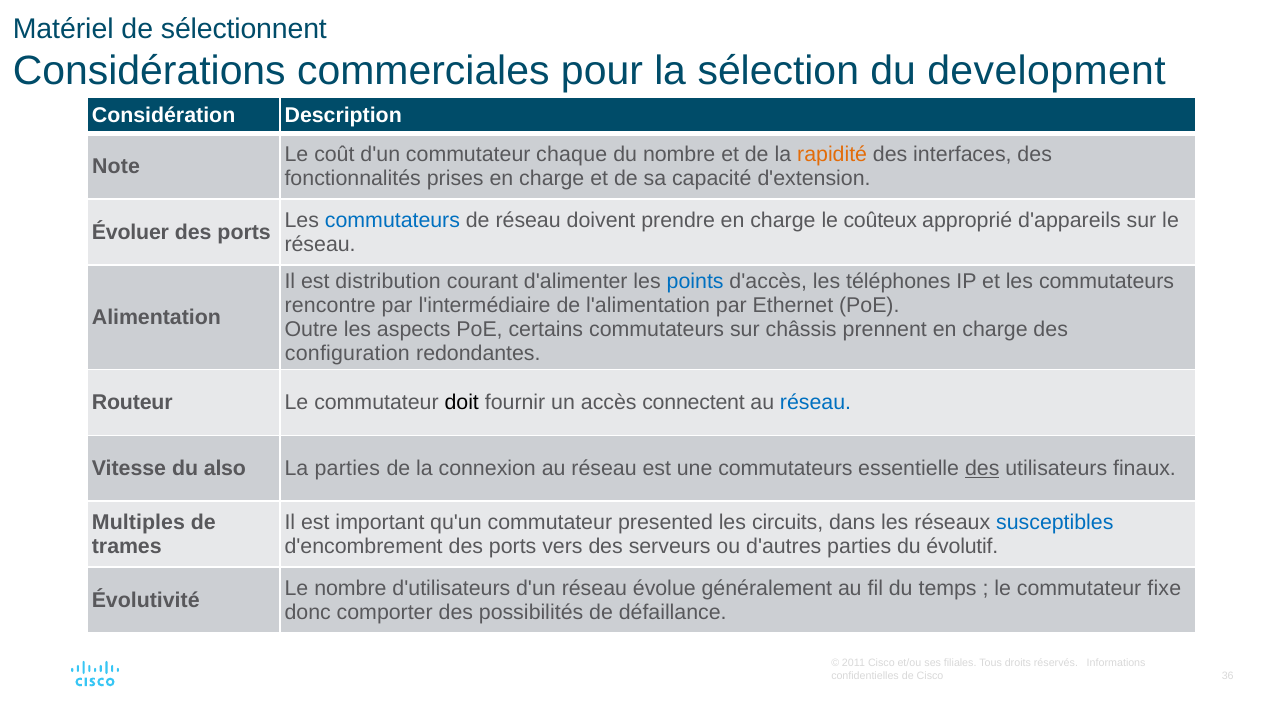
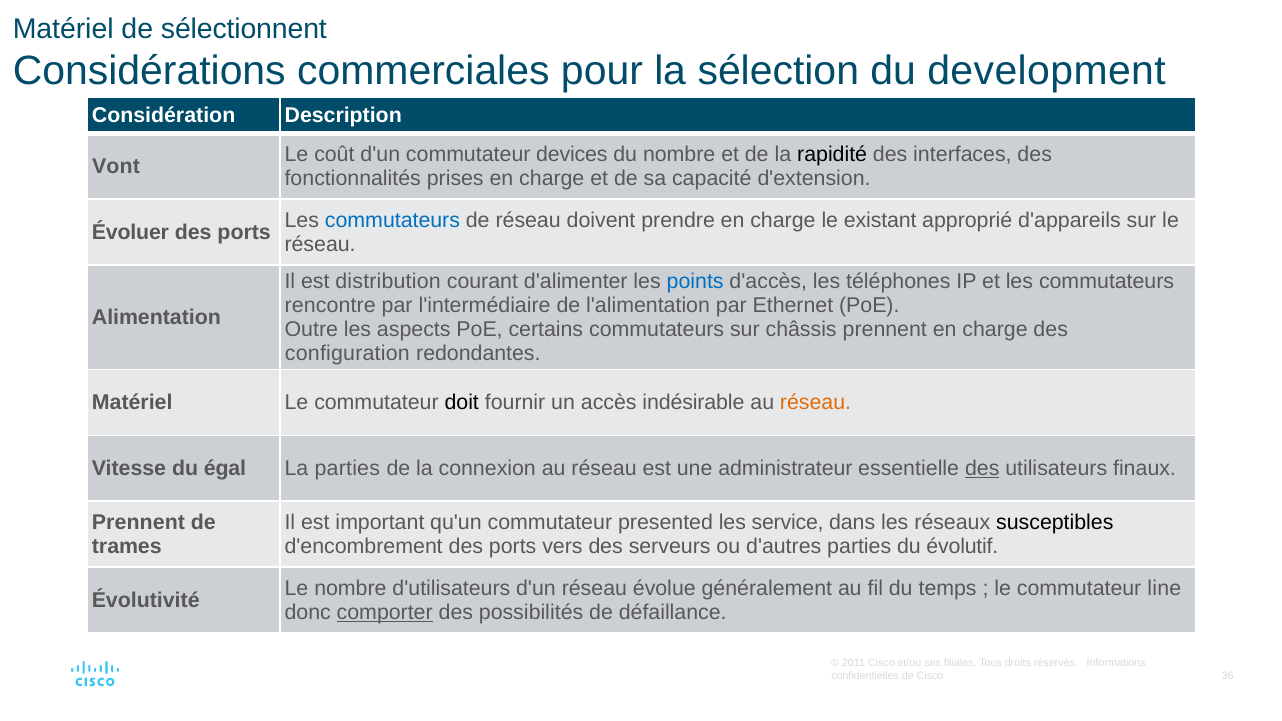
chaque: chaque -> devices
rapidité colour: orange -> black
Note: Note -> Vont
coûteux: coûteux -> existant
Routeur at (132, 403): Routeur -> Matériel
connectent: connectent -> indésirable
réseau at (816, 403) colour: blue -> orange
also: also -> égal
une commutateurs: commutateurs -> administrateur
Multiples at (138, 523): Multiples -> Prennent
circuits: circuits -> service
susceptibles colour: blue -> black
fixe: fixe -> line
comporter underline: none -> present
